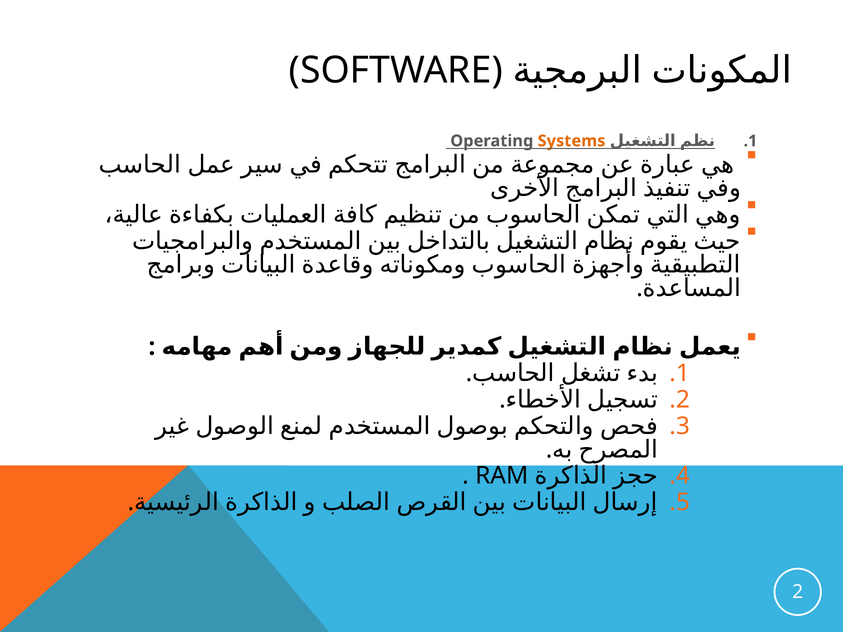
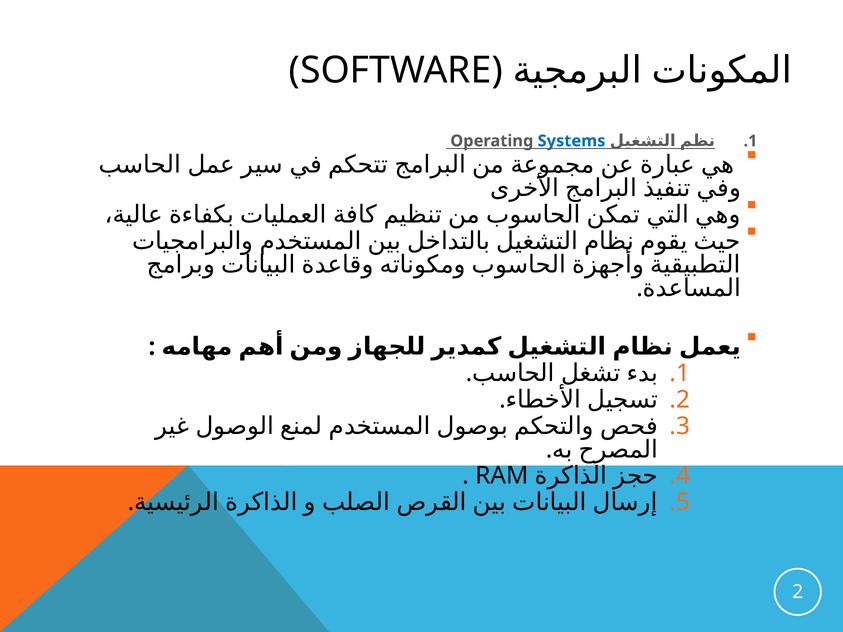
Systems colour: orange -> blue
